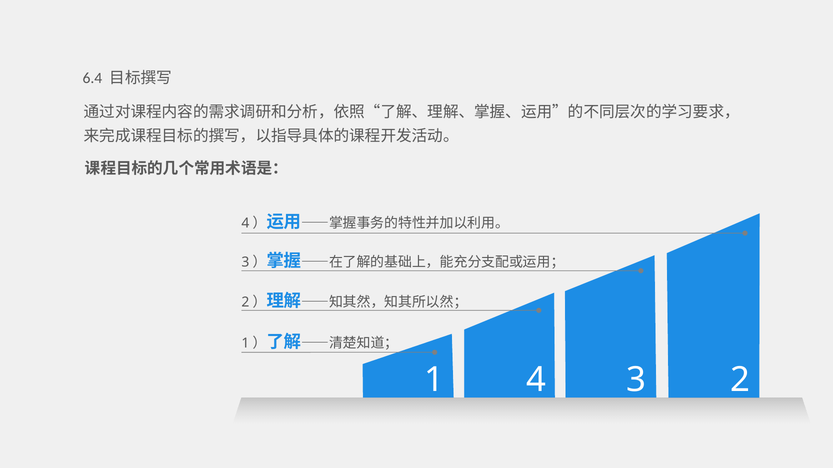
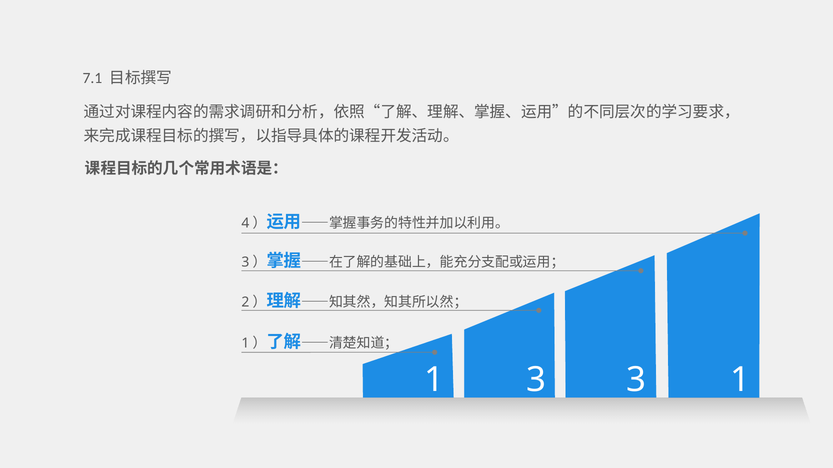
6.4: 6.4 -> 7.1
1 4: 4 -> 3
3 2: 2 -> 1
